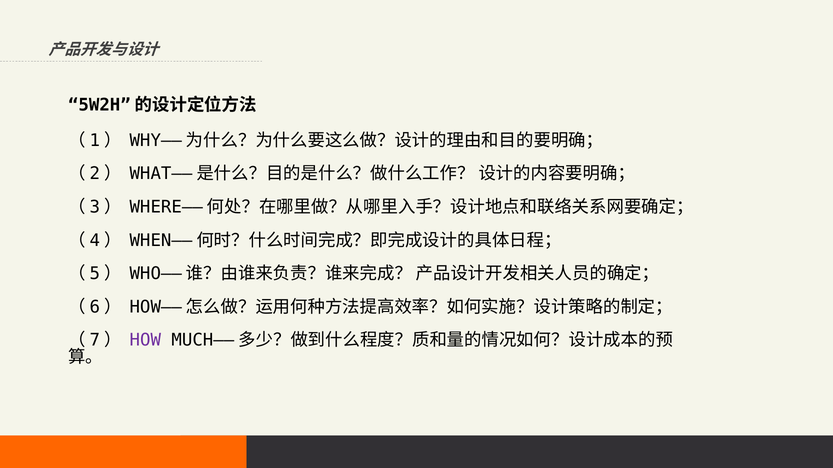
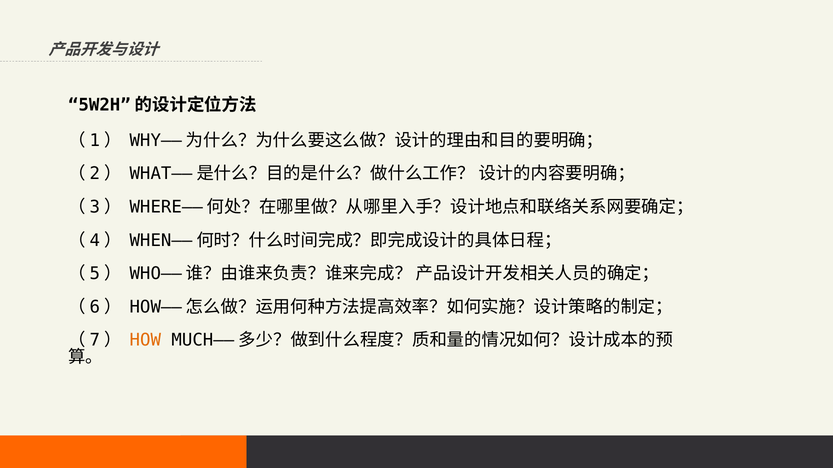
HOW colour: purple -> orange
